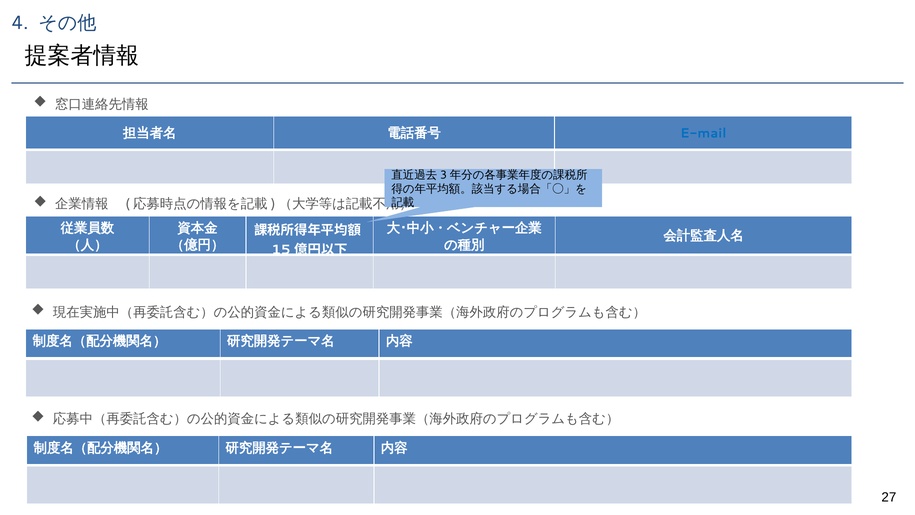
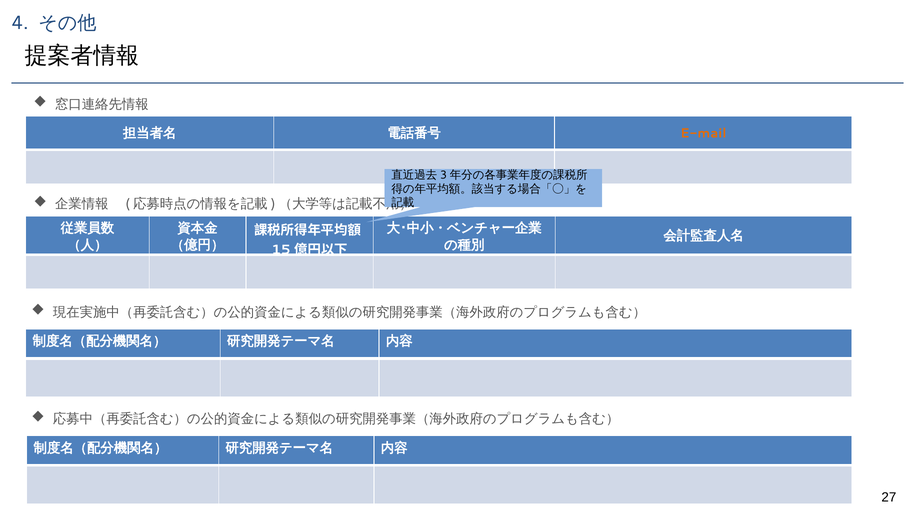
E-mail colour: blue -> orange
